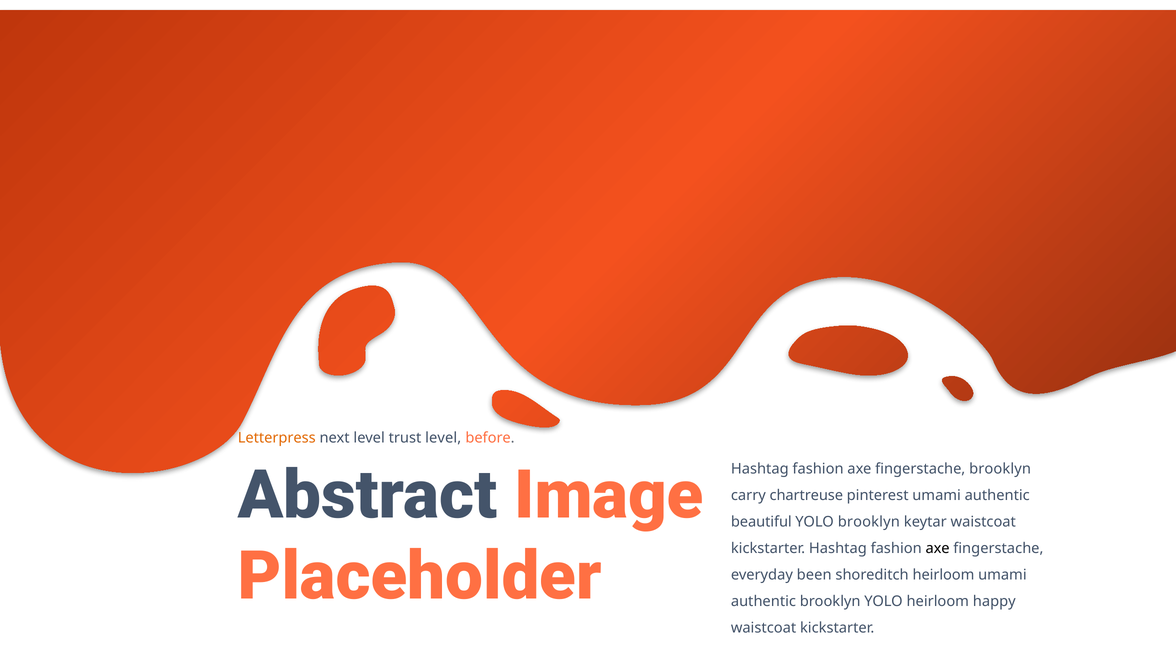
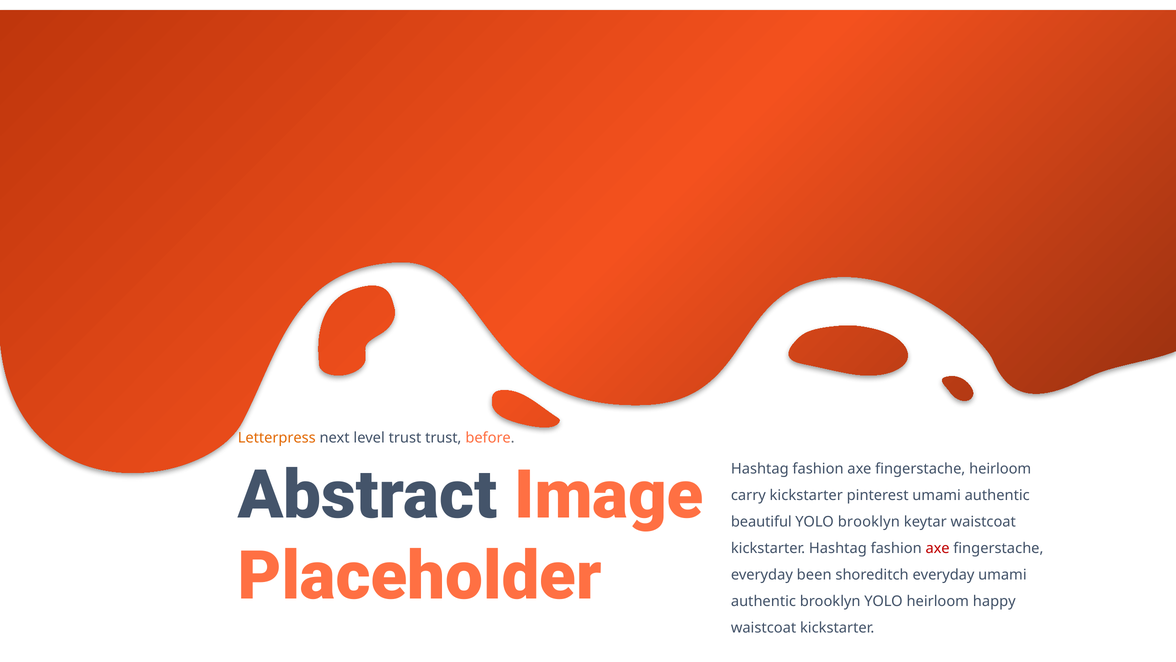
trust level: level -> trust
fingerstache brooklyn: brooklyn -> heirloom
carry chartreuse: chartreuse -> kickstarter
axe at (938, 548) colour: black -> red
shoreditch heirloom: heirloom -> everyday
